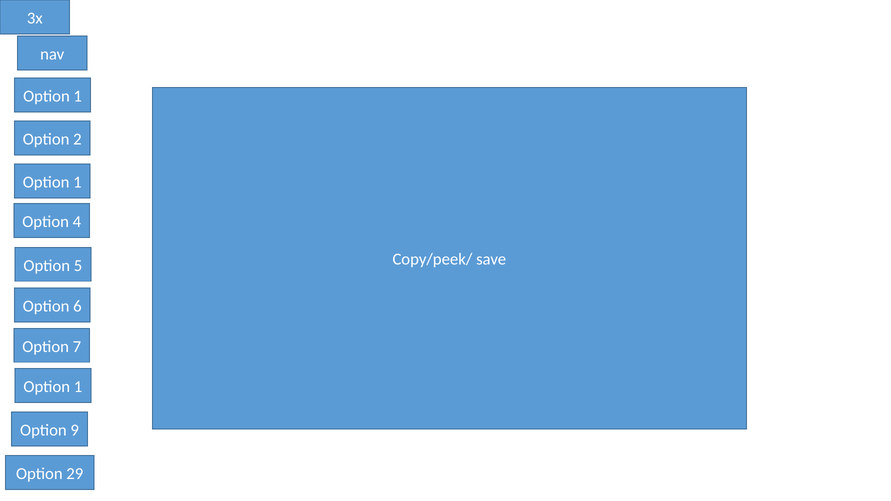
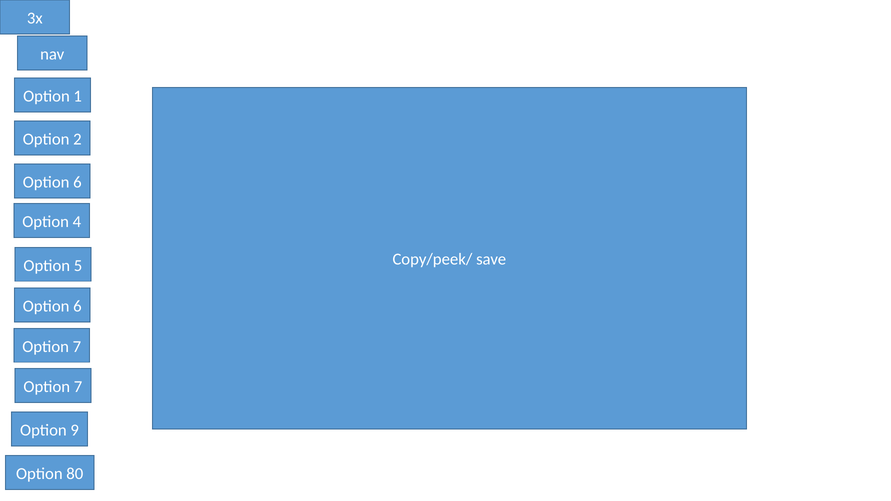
1 at (77, 182): 1 -> 6
1 at (78, 387): 1 -> 7
29: 29 -> 80
